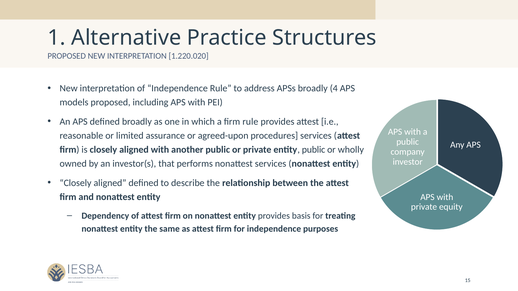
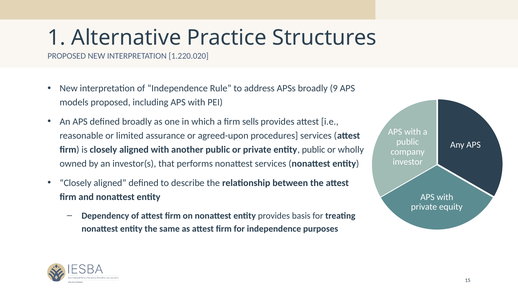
4: 4 -> 9
firm rule: rule -> sells
